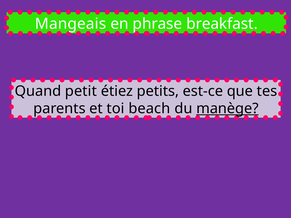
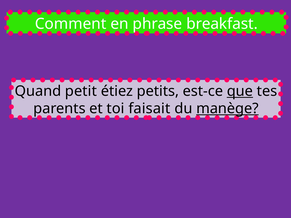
Mangeais: Mangeais -> Comment
que underline: none -> present
beach: beach -> faisait
